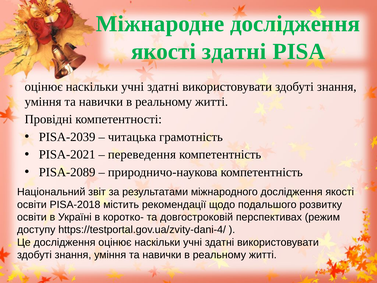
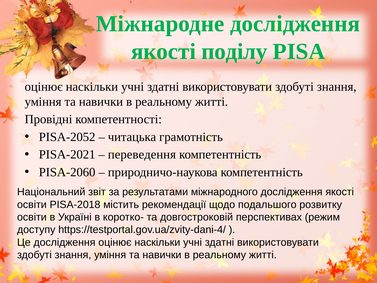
якості здатні: здатні -> поділу
PISA-2039: PISA-2039 -> PISA-2052
PISA-2089: PISA-2089 -> PISA-2060
